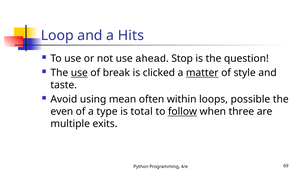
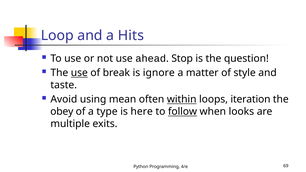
clicked: clicked -> ignore
matter underline: present -> none
within underline: none -> present
possible: possible -> iteration
even: even -> obey
total: total -> here
three: three -> looks
